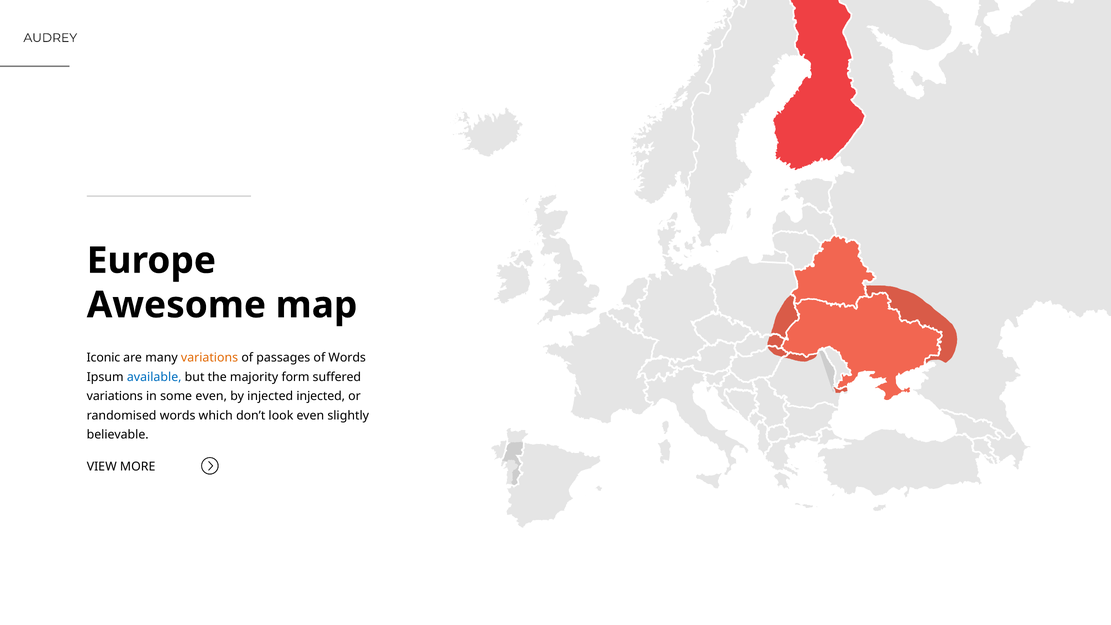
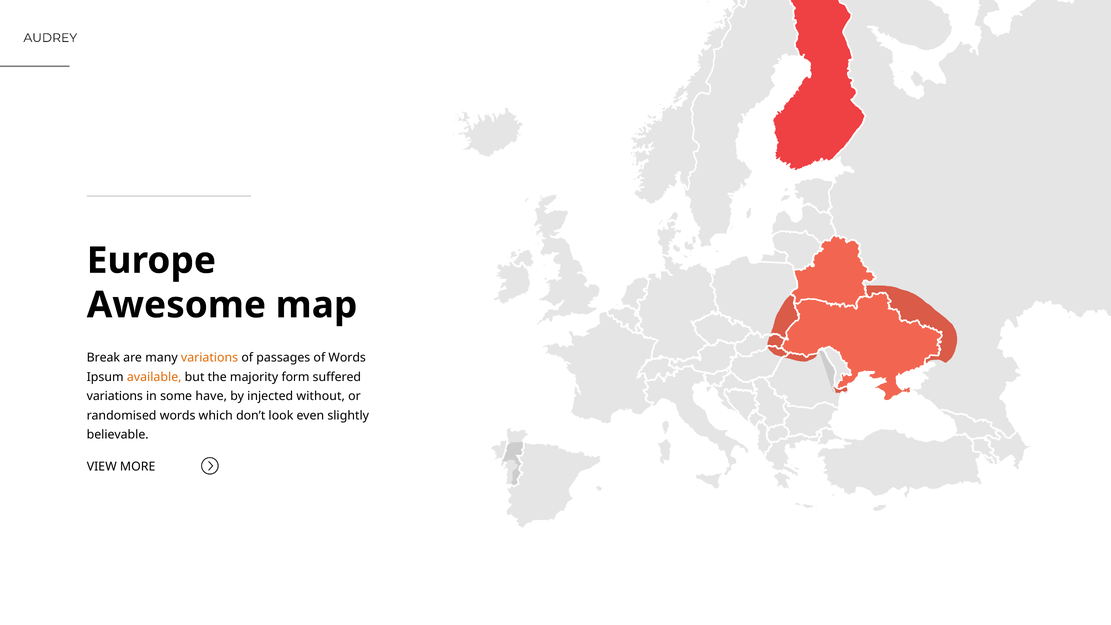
Iconic: Iconic -> Break
available colour: blue -> orange
some even: even -> have
injected injected: injected -> without
